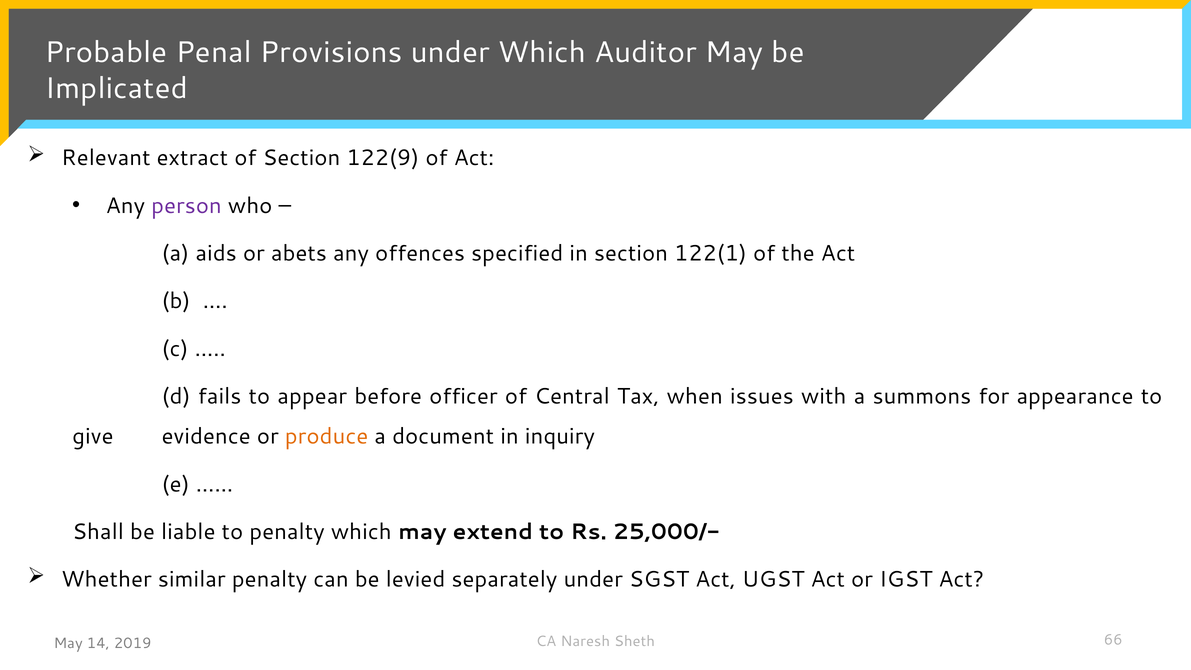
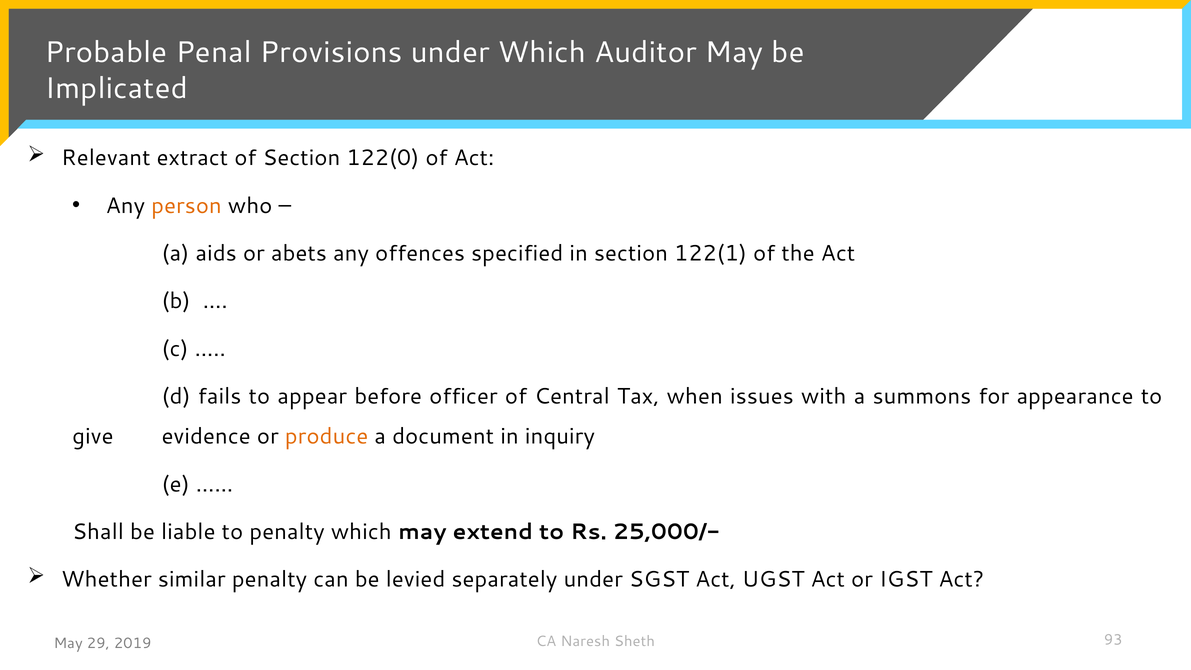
122(9: 122(9 -> 122(0
person colour: purple -> orange
66: 66 -> 93
14: 14 -> 29
